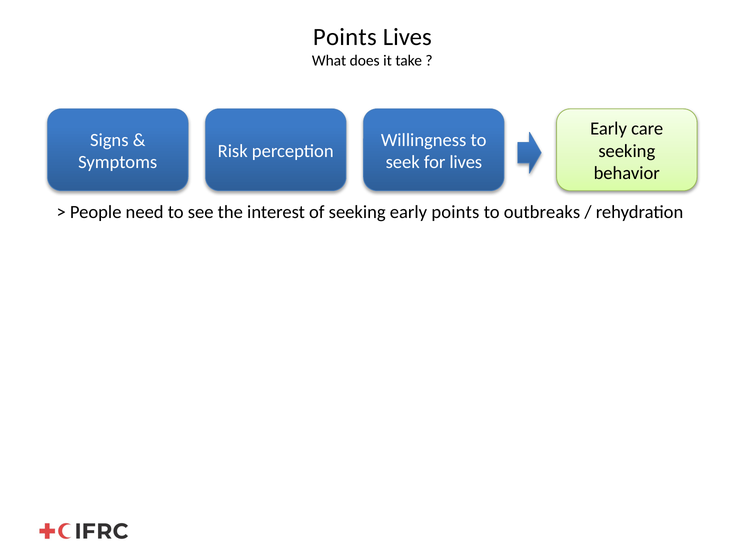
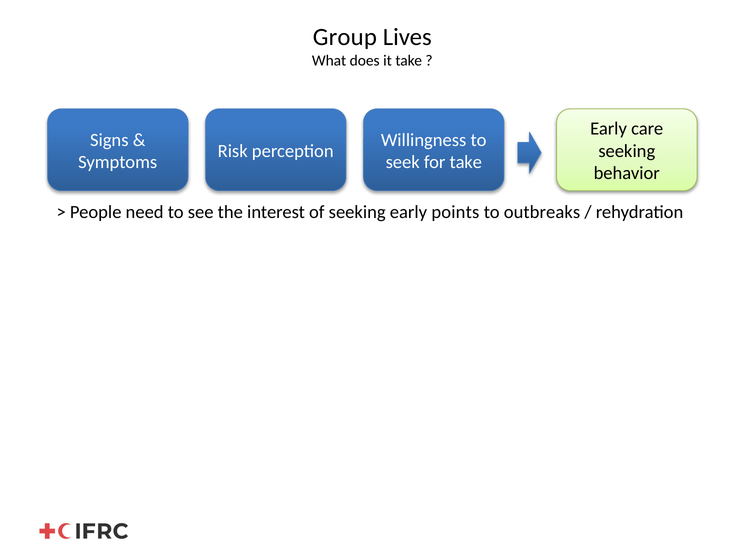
Points at (345, 37): Points -> Group
for lives: lives -> take
